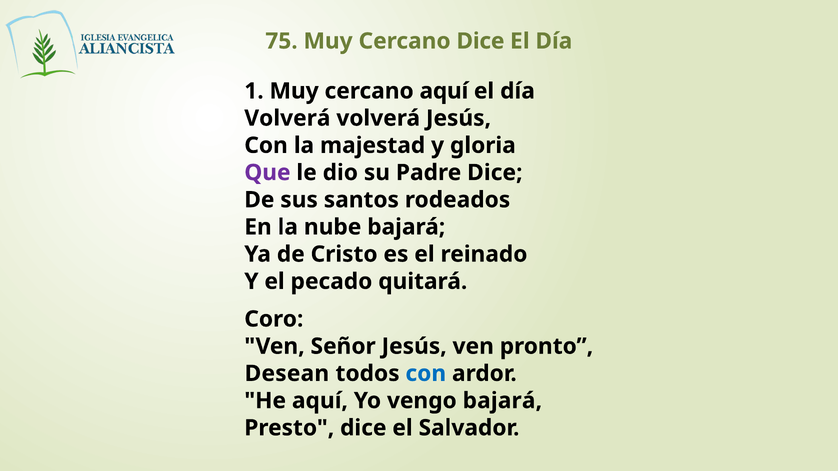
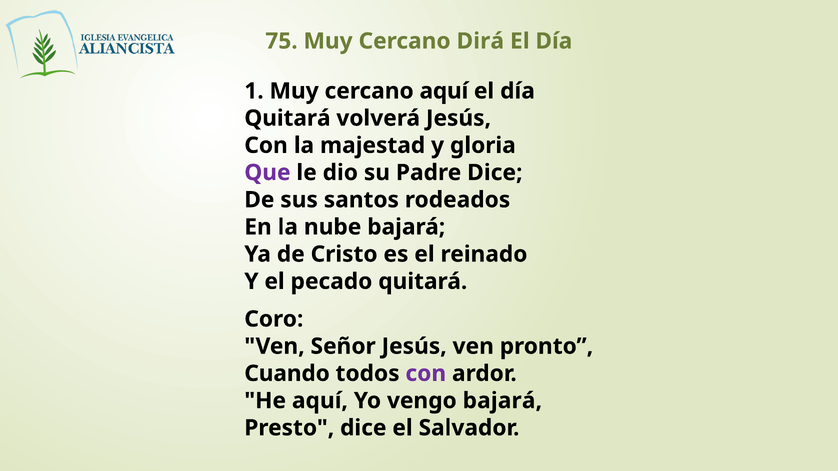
Cercano Dice: Dice -> Dirá
Volverá at (287, 118): Volverá -> Quitará
Desean: Desean -> Cuando
con at (426, 374) colour: blue -> purple
